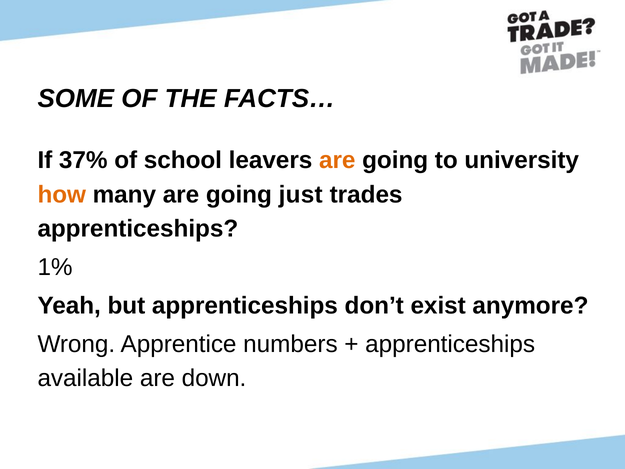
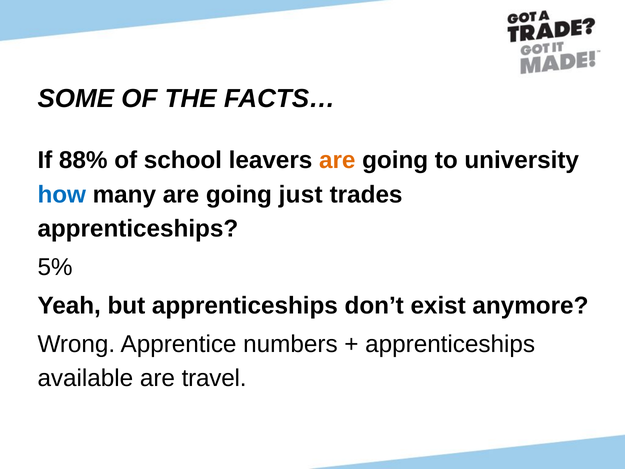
37%: 37% -> 88%
how colour: orange -> blue
1%: 1% -> 5%
down: down -> travel
